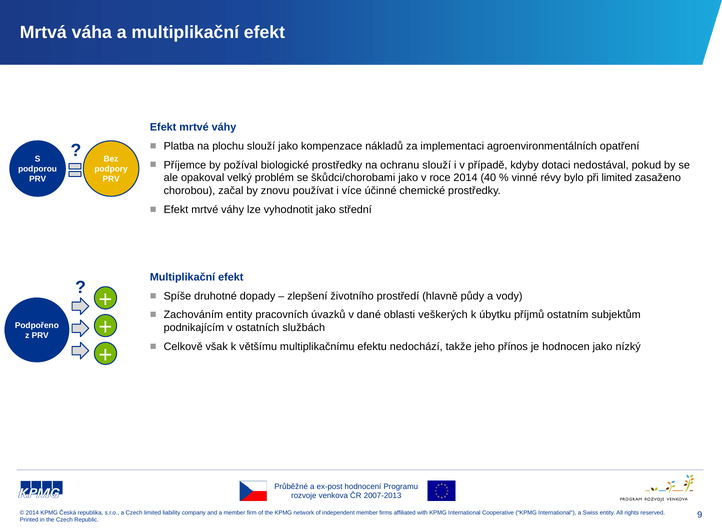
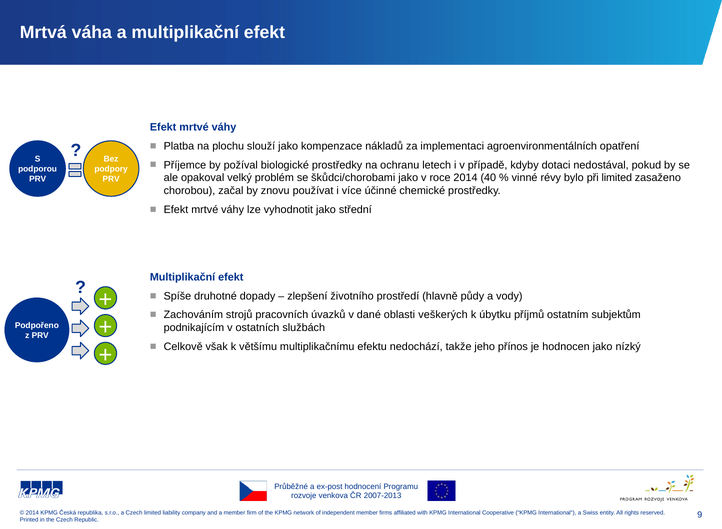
ochranu slouží: slouží -> letech
Zachováním entity: entity -> strojů
